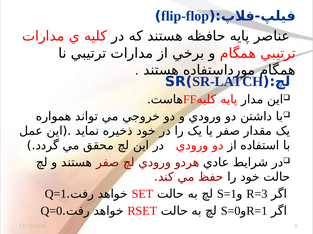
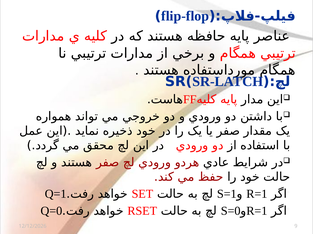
R=3 at (257, 195): R=3 -> R=1
